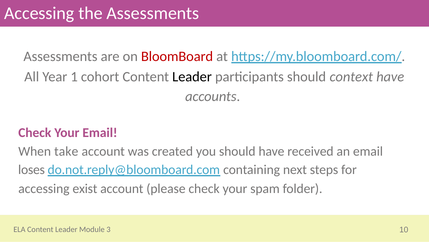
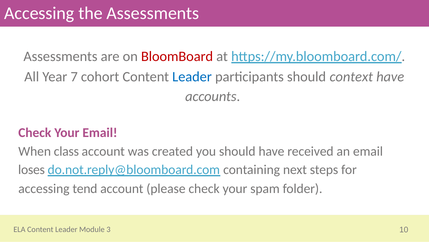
1: 1 -> 7
Leader at (192, 76) colour: black -> blue
take: take -> class
exist: exist -> tend
